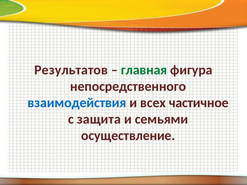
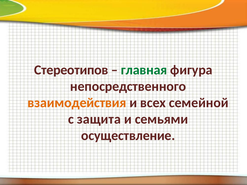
Результатов: Результатов -> Стереотипов
взаимодействия colour: blue -> orange
частичное: частичное -> семейной
